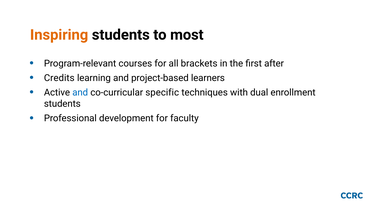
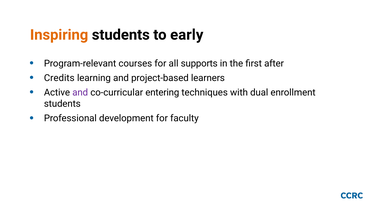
most: most -> early
brackets: brackets -> supports
and at (80, 93) colour: blue -> purple
specific: specific -> entering
